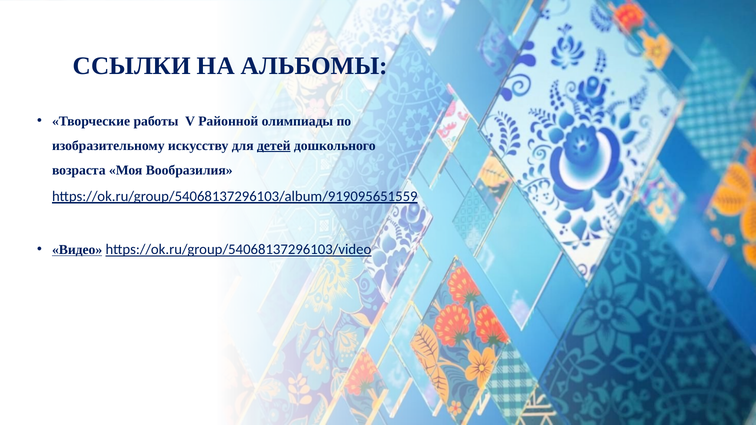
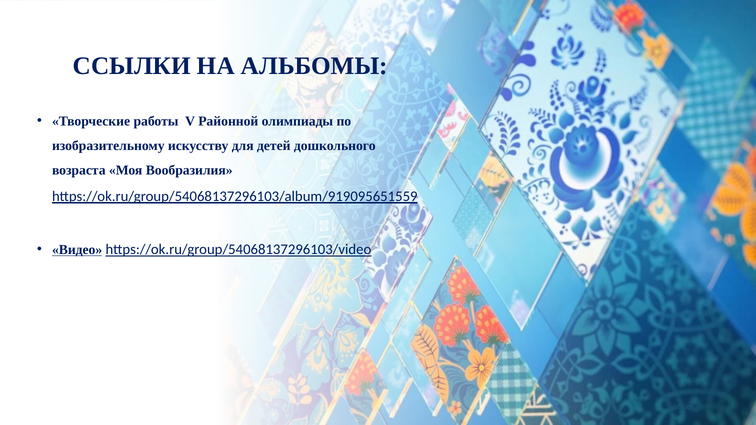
детей underline: present -> none
